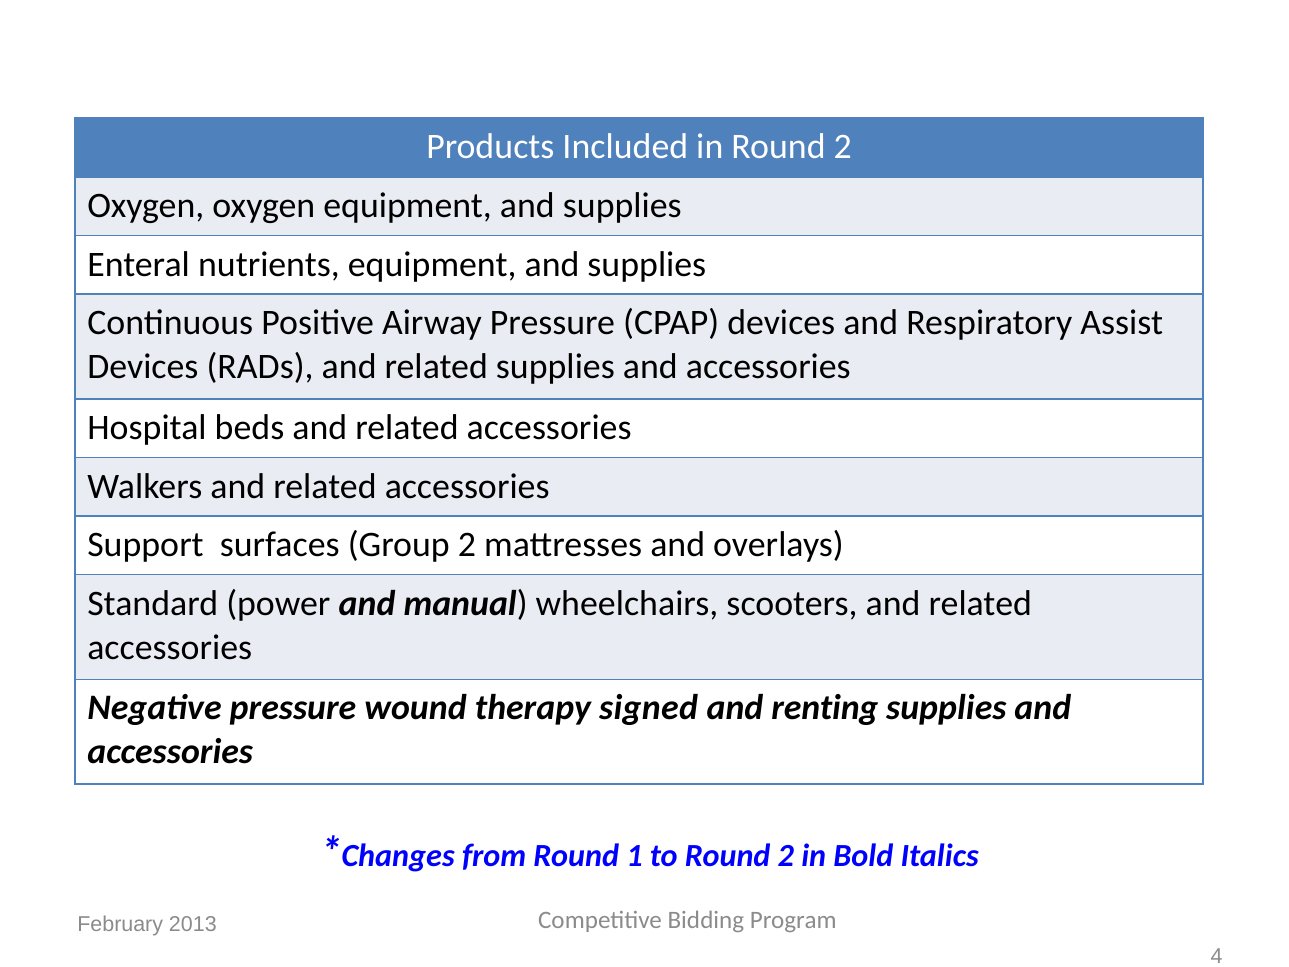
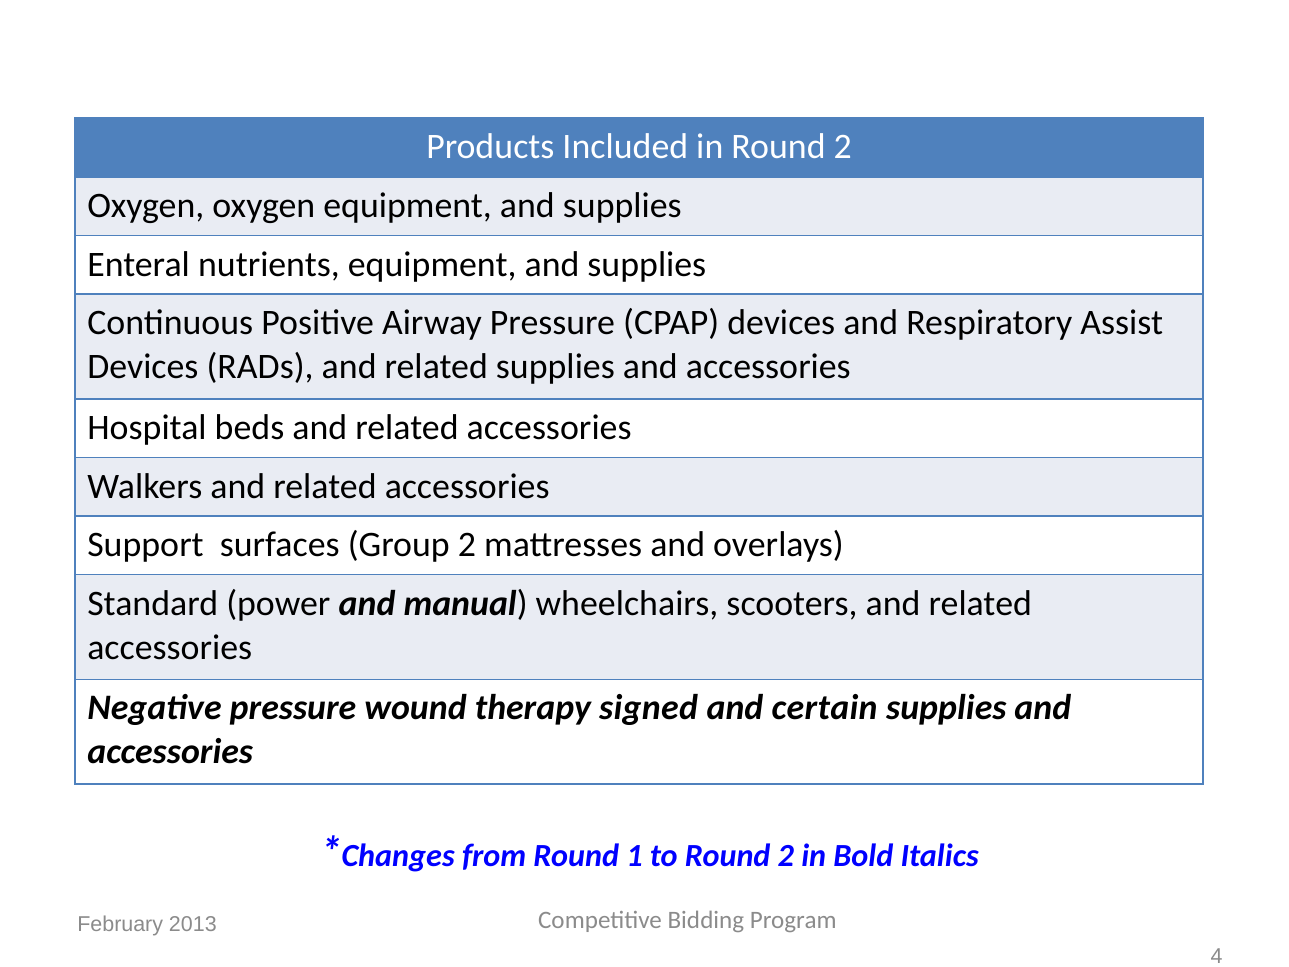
renting: renting -> certain
